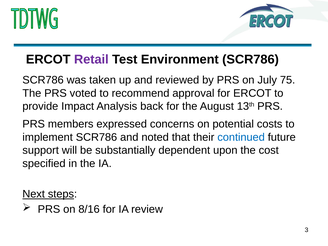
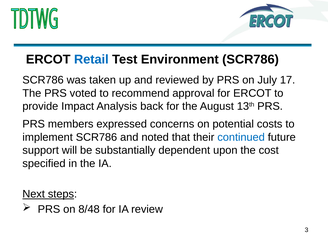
Retail colour: purple -> blue
75: 75 -> 17
8/16: 8/16 -> 8/48
